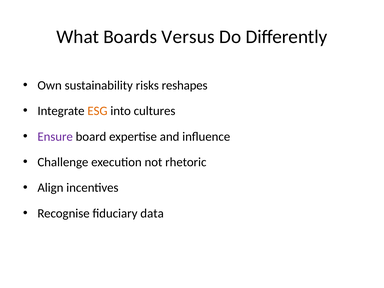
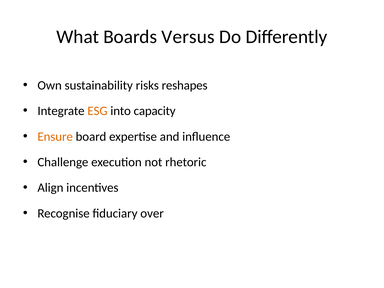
cultures: cultures -> capacity
Ensure colour: purple -> orange
data: data -> over
